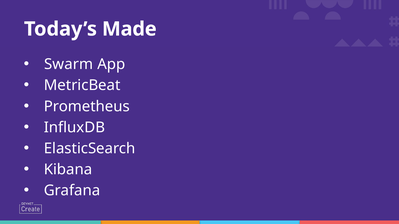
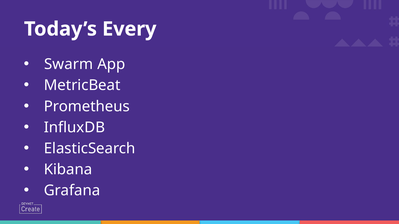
Made: Made -> Every
